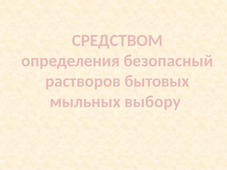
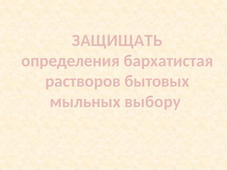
СРЕДСТВОМ: СРЕДСТВОМ -> ЗАЩИЩАТЬ
безопасный: безопасный -> бархатистая
